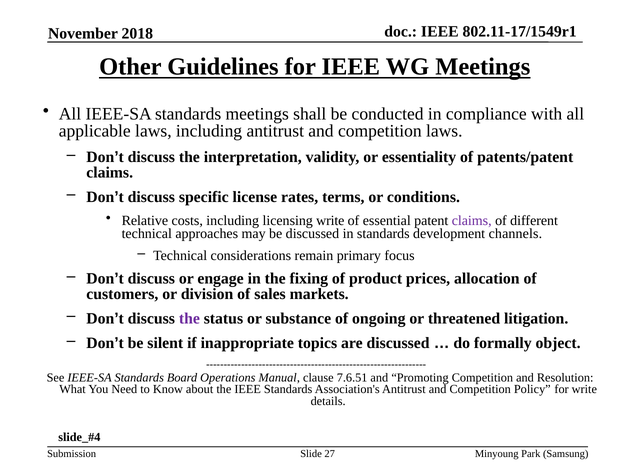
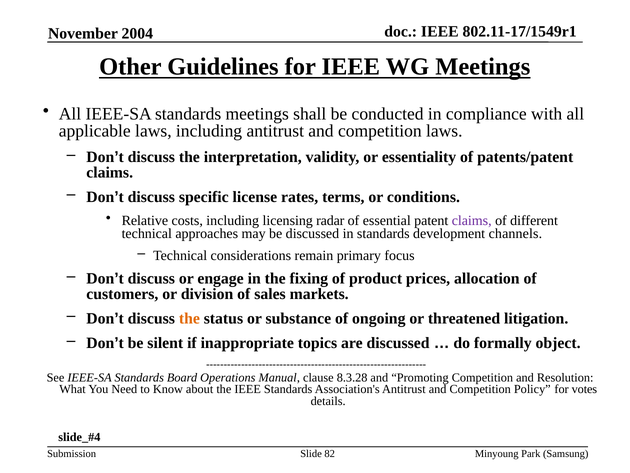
2018: 2018 -> 2004
licensing write: write -> radar
the at (189, 318) colour: purple -> orange
7.6.51: 7.6.51 -> 8.3.28
for write: write -> votes
27: 27 -> 82
